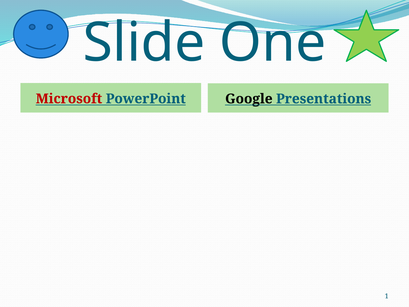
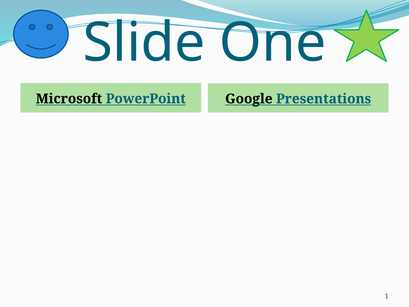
Microsoft colour: red -> black
